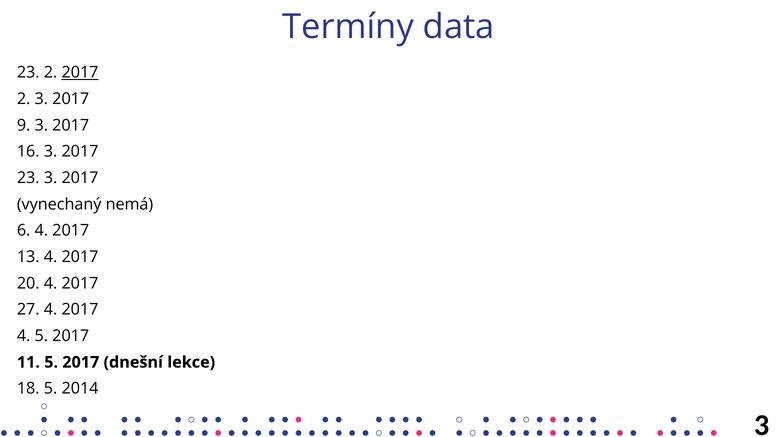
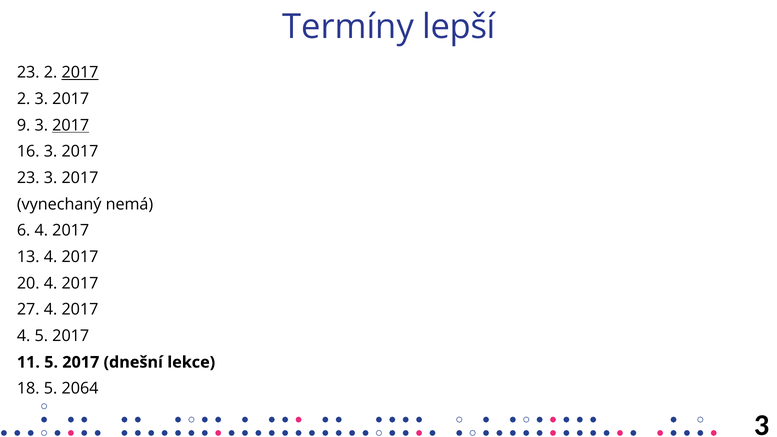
data: data -> lepší
2017 at (71, 125) underline: none -> present
2014: 2014 -> 2064
